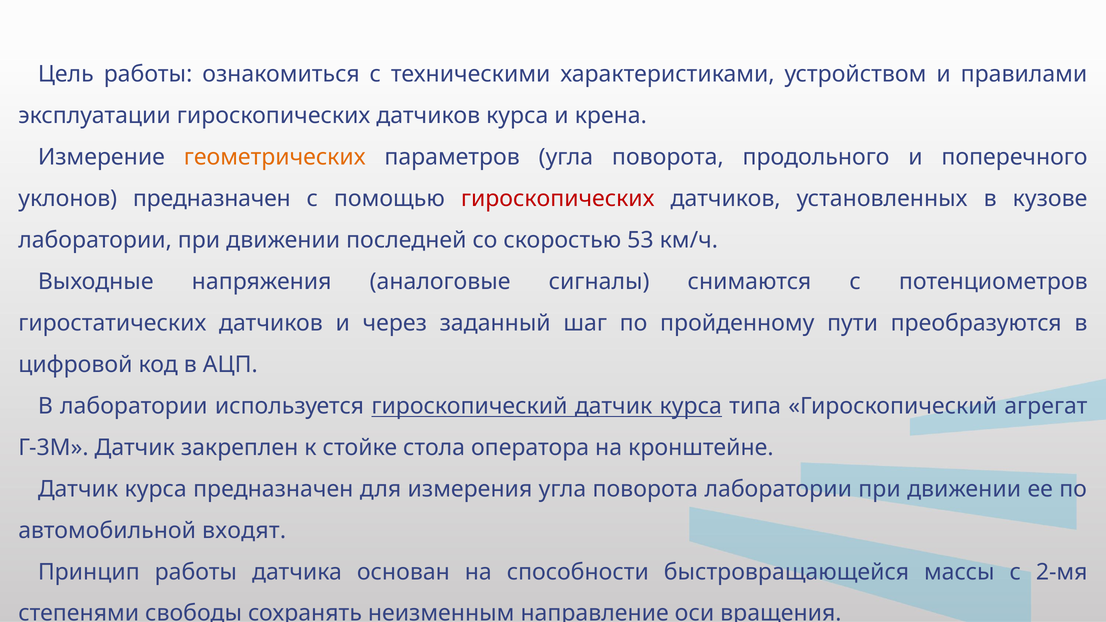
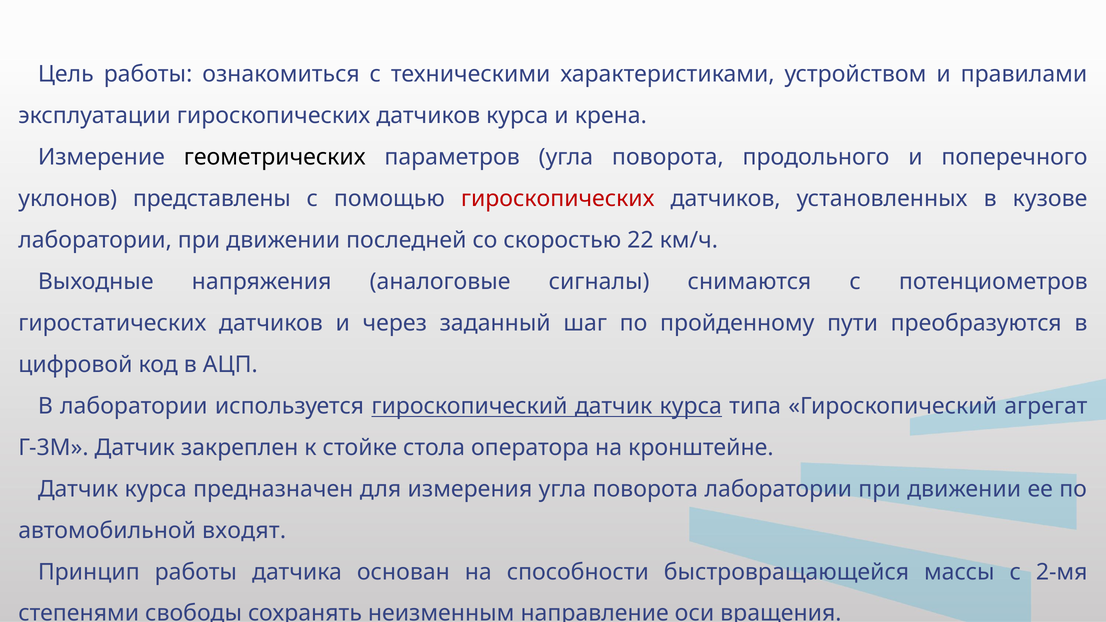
геометрических colour: orange -> black
уклонов предназначен: предназначен -> представлены
53: 53 -> 22
